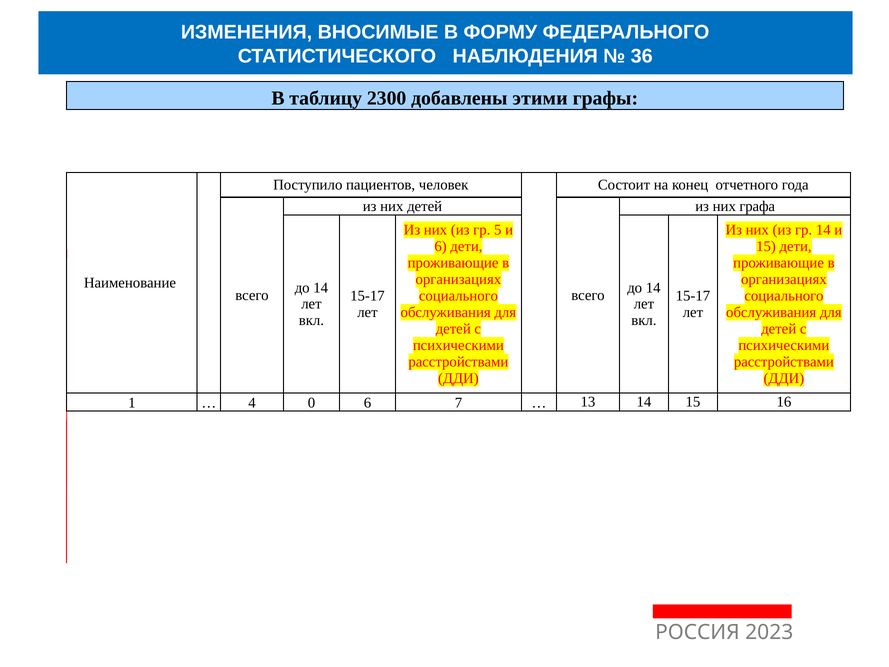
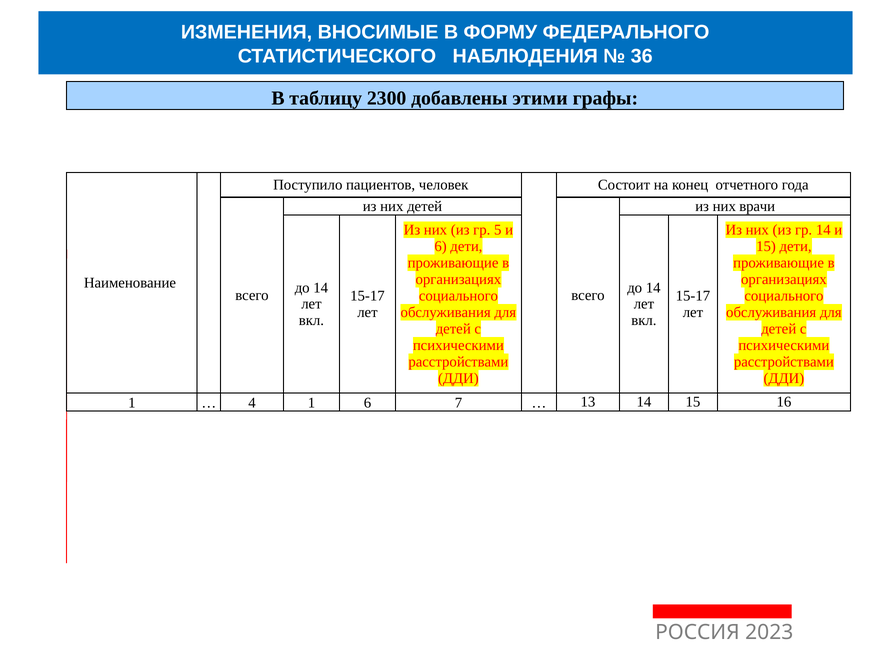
графа: графа -> врачи
4 0: 0 -> 1
